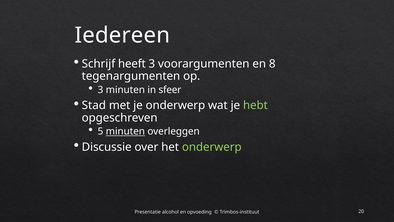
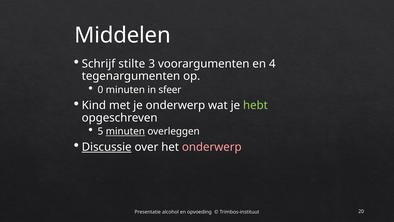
Iedereen: Iedereen -> Middelen
heeft: heeft -> stilte
8: 8 -> 4
3 at (100, 90): 3 -> 0
Stad: Stad -> Kind
Discussie underline: none -> present
onderwerp at (212, 147) colour: light green -> pink
